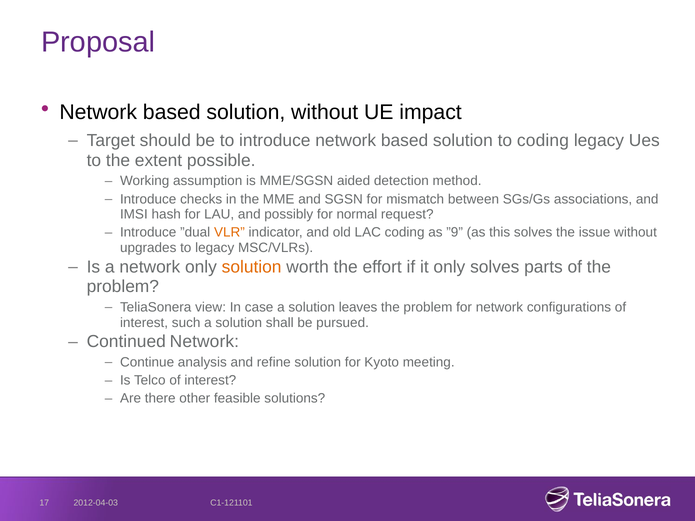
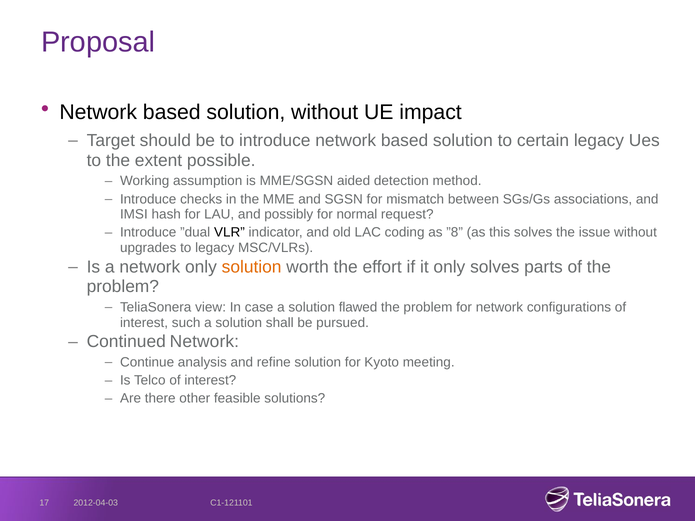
to coding: coding -> certain
VLR colour: orange -> black
”9: ”9 -> ”8
leaves: leaves -> flawed
